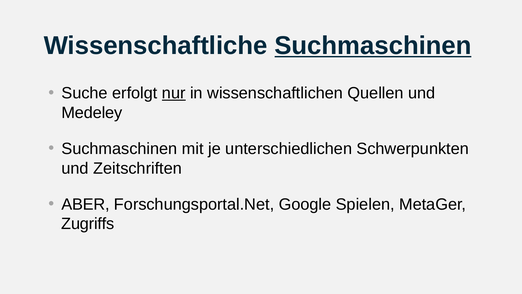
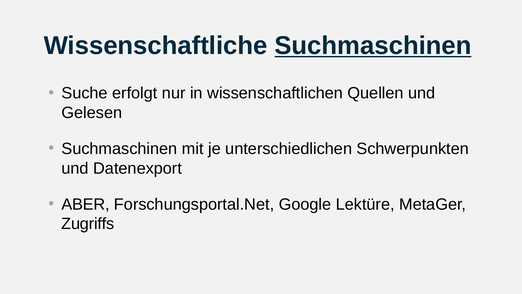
nur underline: present -> none
Medeley: Medeley -> Gelesen
Zeitschriften: Zeitschriften -> Datenexport
Spielen: Spielen -> Lektüre
